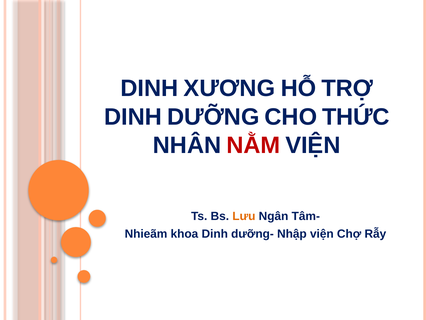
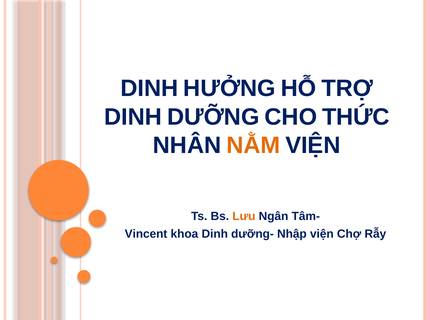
XƯƠNG: XƯƠNG -> HƯỞNG
NẰM colour: red -> orange
Nhieãm: Nhieãm -> Vincent
